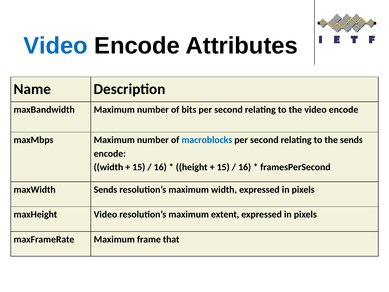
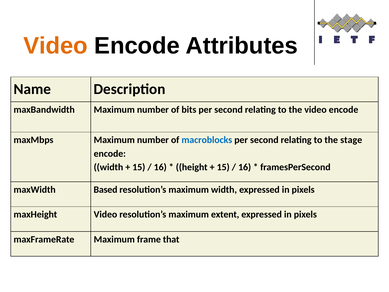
Video at (55, 46) colour: blue -> orange
the sends: sends -> stage
maxWidth Sends: Sends -> Based
